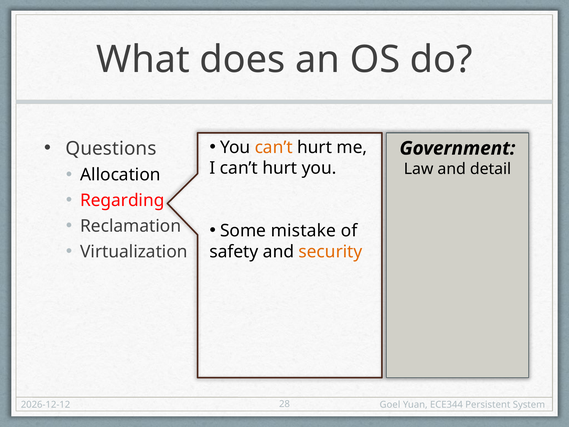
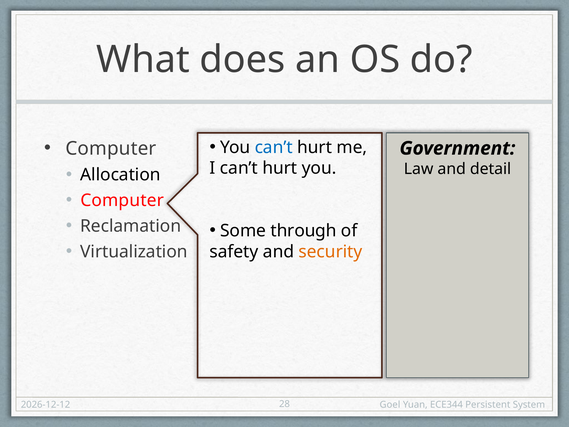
can’t at (274, 147) colour: orange -> blue
Questions at (111, 148): Questions -> Computer
Regarding at (122, 200): Regarding -> Computer
mistake: mistake -> through
